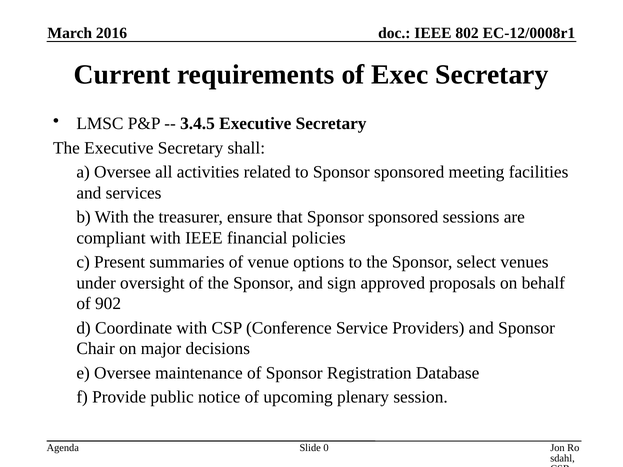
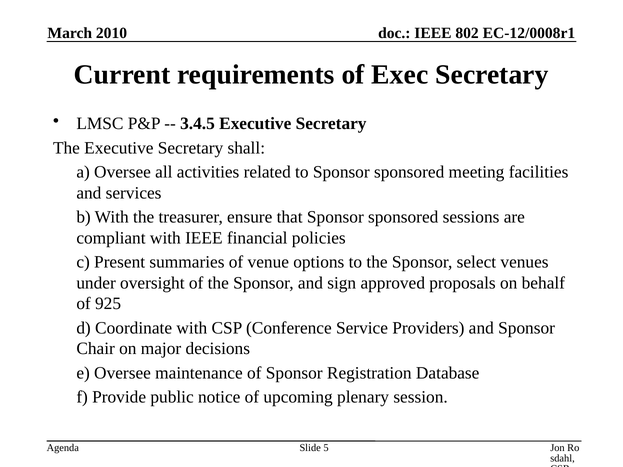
2016: 2016 -> 2010
902: 902 -> 925
0: 0 -> 5
